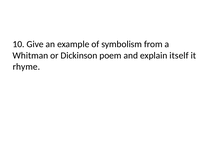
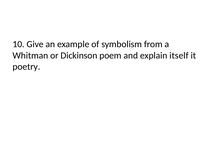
rhyme: rhyme -> poetry
